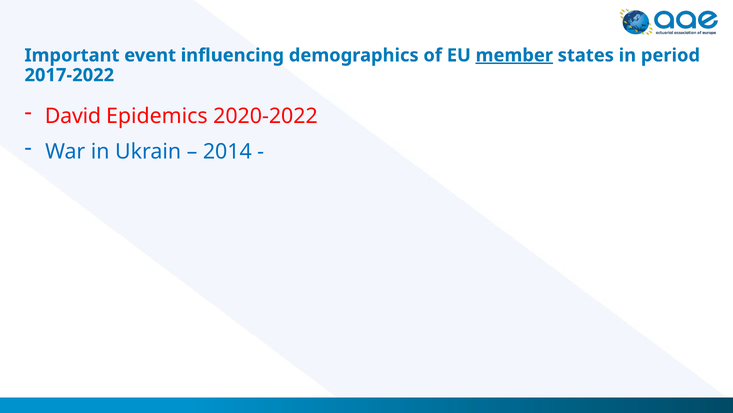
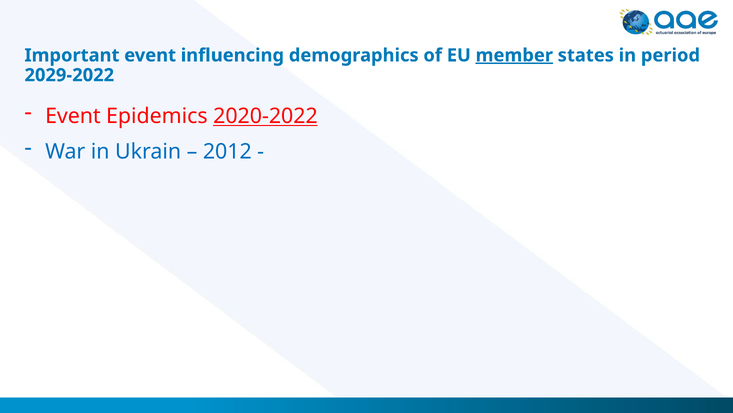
2017-2022: 2017-2022 -> 2029-2022
David at (73, 116): David -> Event
2020-2022 underline: none -> present
2014: 2014 -> 2012
